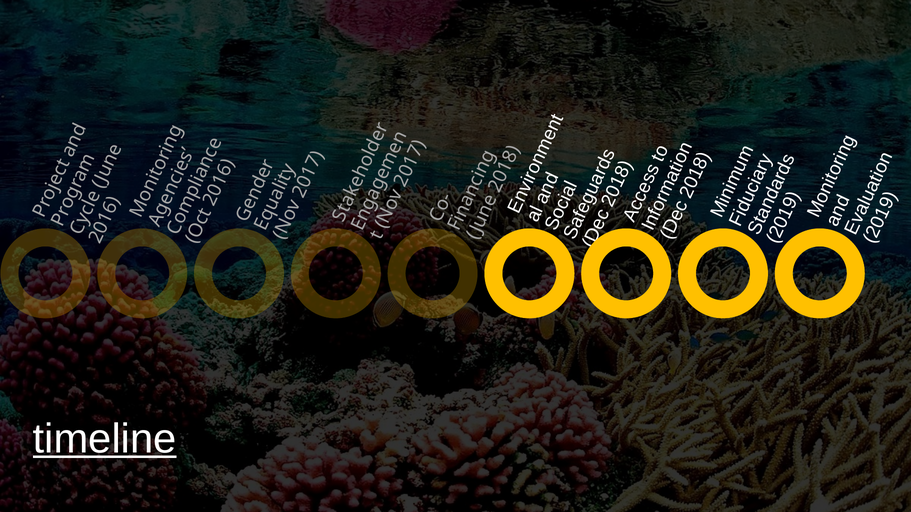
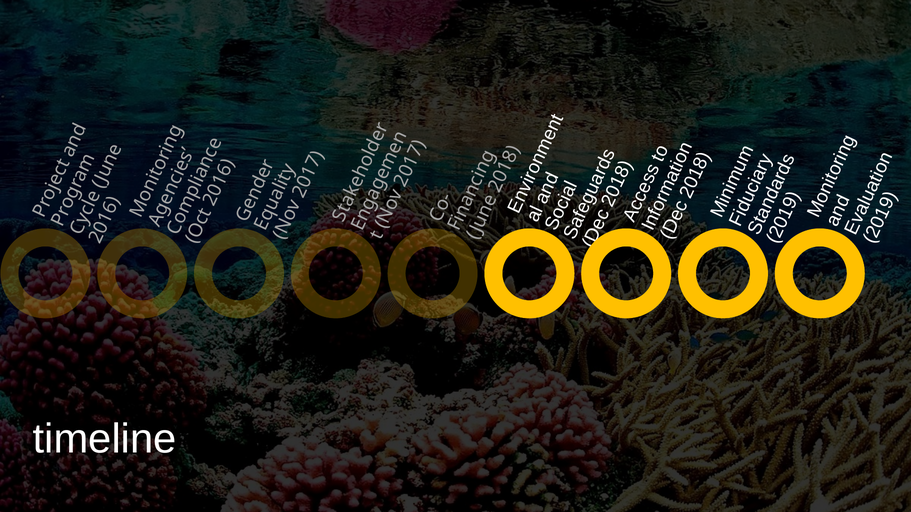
timeline underline: present -> none
